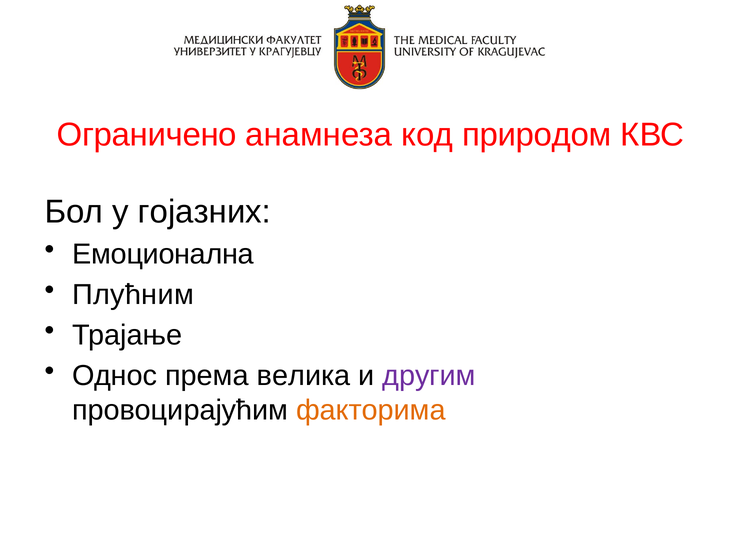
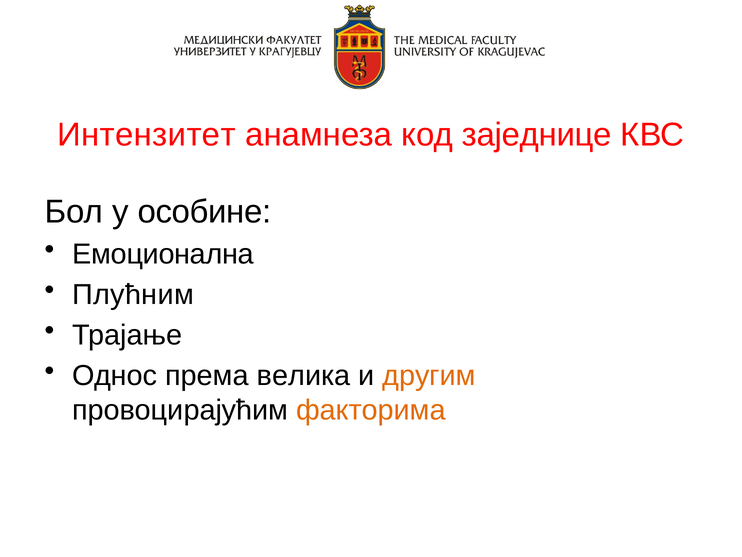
Ограничено: Ограничено -> Интензитет
природом: природом -> заједнице
гојазних: гојазних -> особине
другим colour: purple -> orange
